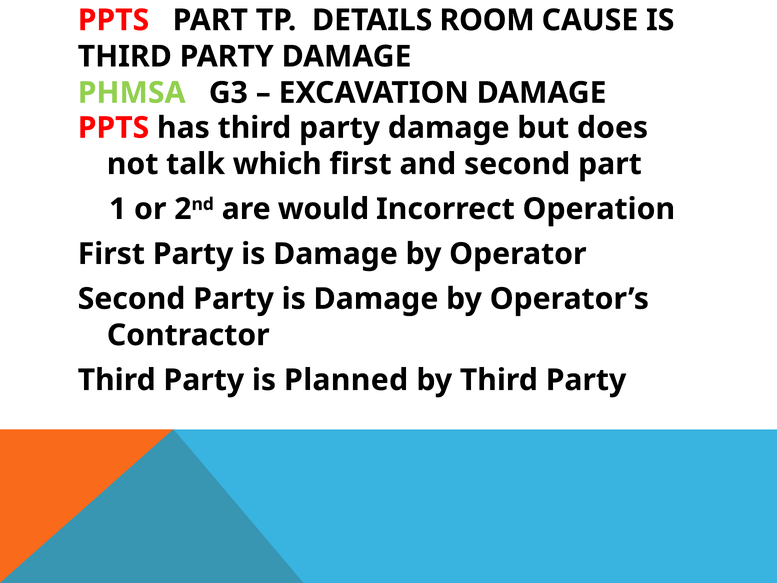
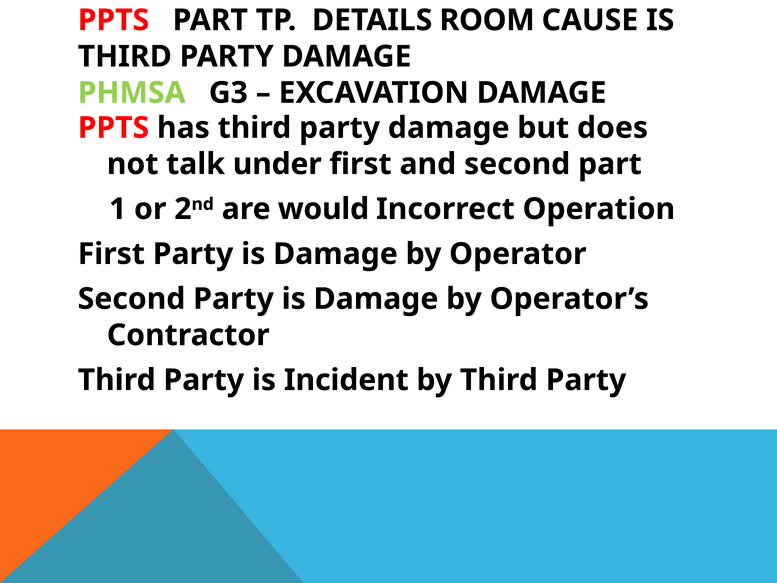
which: which -> under
Planned: Planned -> Incident
